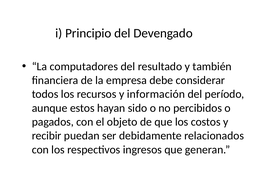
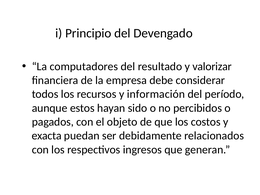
también: también -> valorizar
recibir: recibir -> exacta
